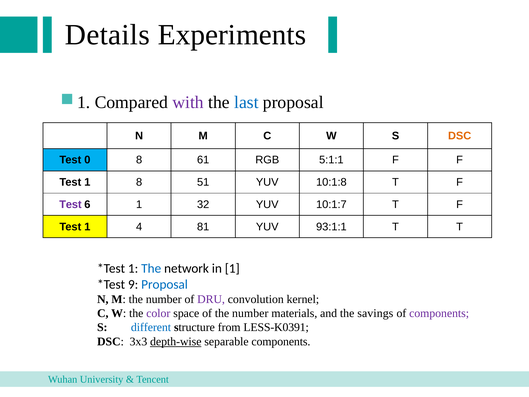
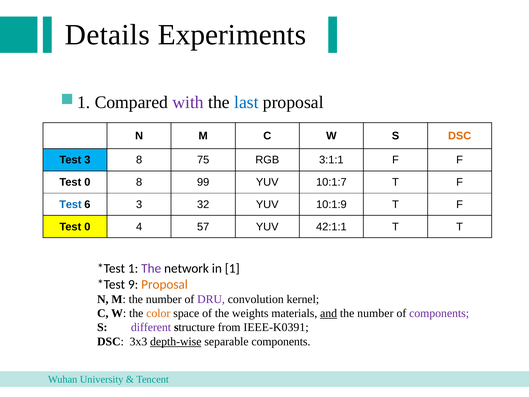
Test 0: 0 -> 3
61: 61 -> 75
5:1:1: 5:1:1 -> 3:1:1
1 at (87, 182): 1 -> 0
51: 51 -> 99
10:1:8: 10:1:8 -> 10:1:7
Test at (70, 204) colour: purple -> blue
6 1: 1 -> 3
10:1:7: 10:1:7 -> 10:1:9
1 at (87, 227): 1 -> 0
81: 81 -> 57
93:1:1: 93:1:1 -> 42:1:1
The at (151, 268) colour: blue -> purple
Proposal at (165, 284) colour: blue -> orange
color colour: purple -> orange
of the number: number -> weights
and underline: none -> present
savings at (375, 313): savings -> number
different colour: blue -> purple
LESS-K0391: LESS-K0391 -> IEEE-K0391
